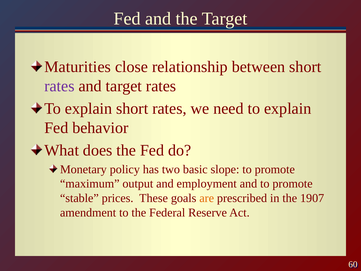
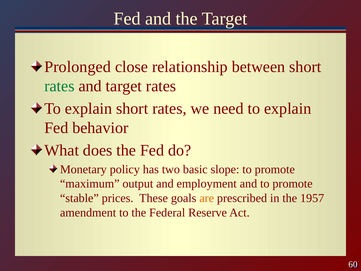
Maturities: Maturities -> Prolonged
rates at (59, 86) colour: purple -> green
1907: 1907 -> 1957
